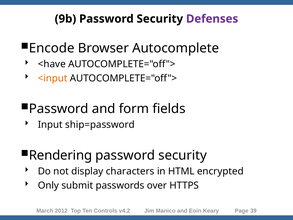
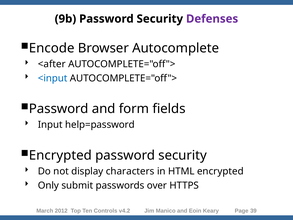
<have: <have -> <after
<input colour: orange -> blue
ship=password: ship=password -> help=password
Rendering at (61, 155): Rendering -> Encrypted
